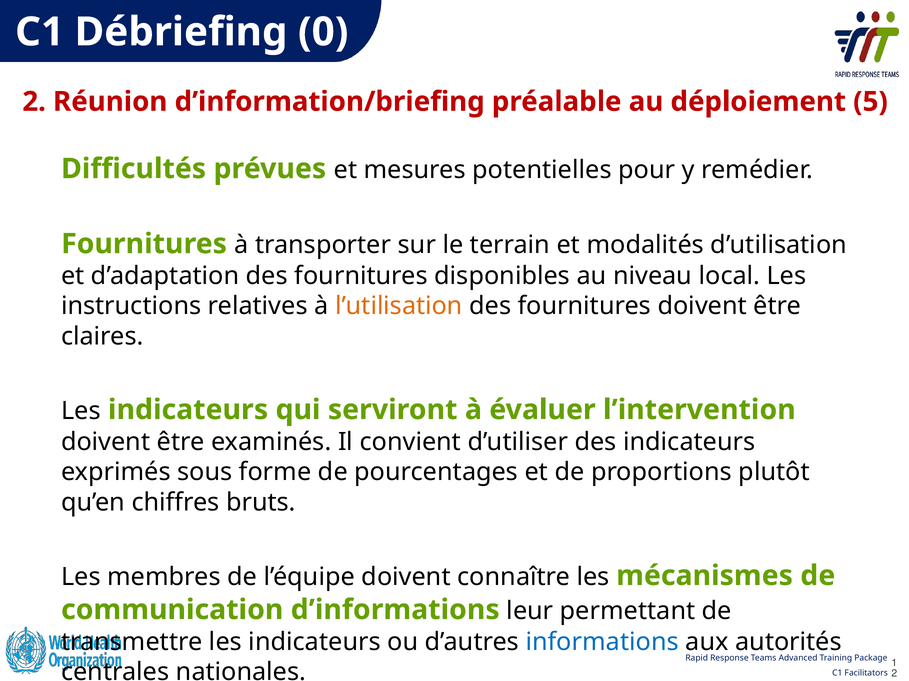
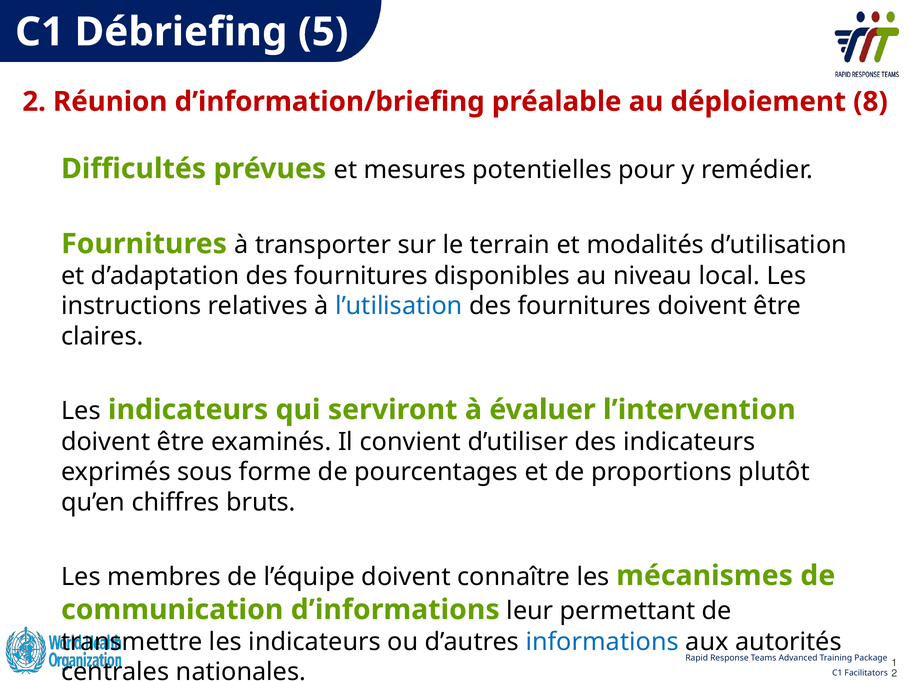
0: 0 -> 5
5: 5 -> 8
l’utilisation colour: orange -> blue
